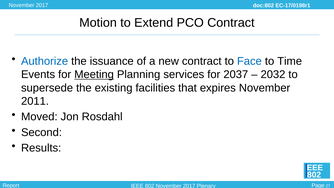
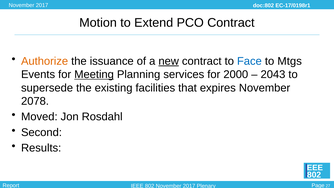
Authorize colour: blue -> orange
new underline: none -> present
Time: Time -> Mtgs
2037: 2037 -> 2000
2032: 2032 -> 2043
2011: 2011 -> 2078
